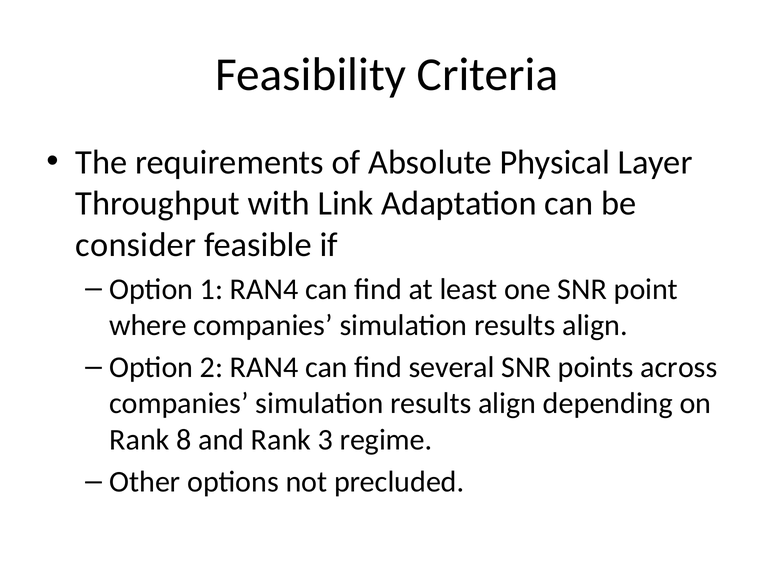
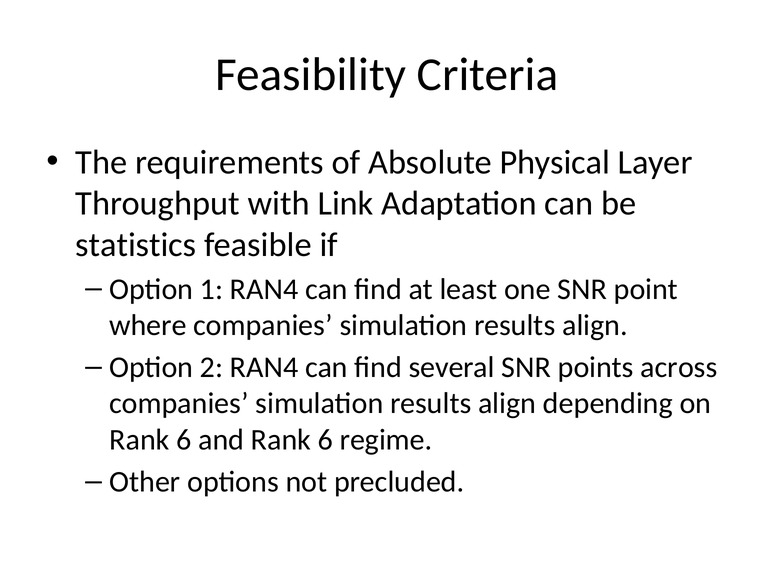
consider: consider -> statistics
8 at (184, 440): 8 -> 6
and Rank 3: 3 -> 6
